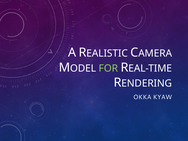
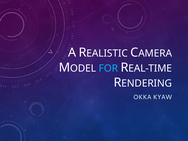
FOR colour: light green -> light blue
